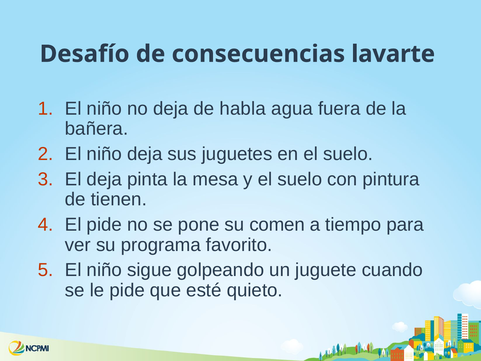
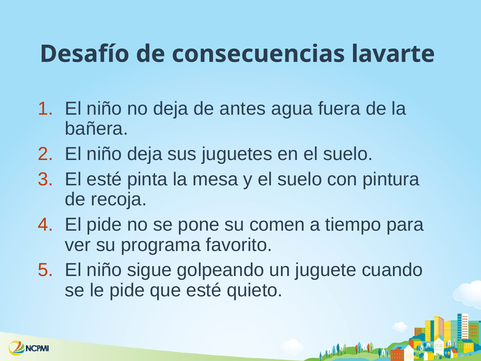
habla: habla -> antes
El deja: deja -> esté
tienen: tienen -> recoja
